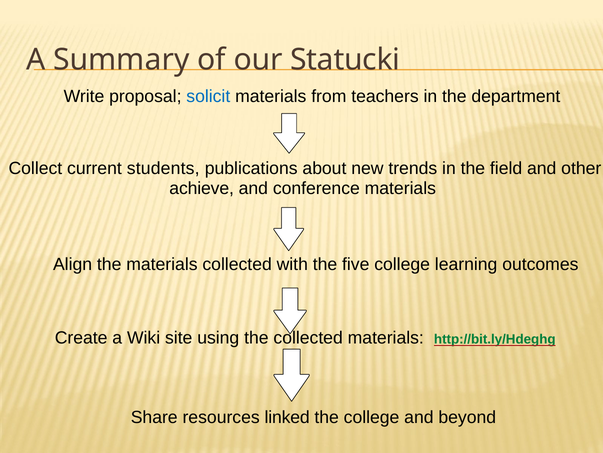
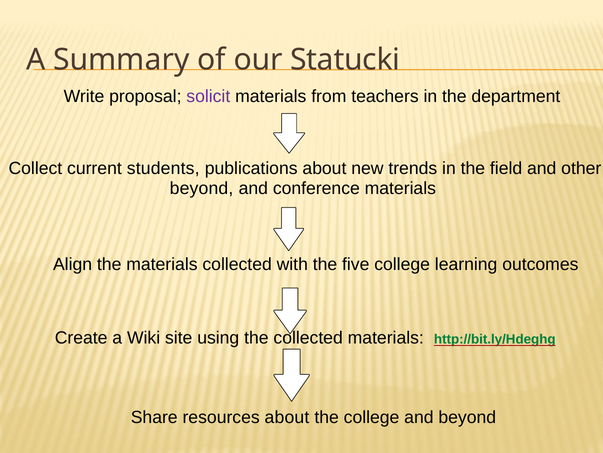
solicit colour: blue -> purple
achieve at (202, 188): achieve -> beyond
resources linked: linked -> about
